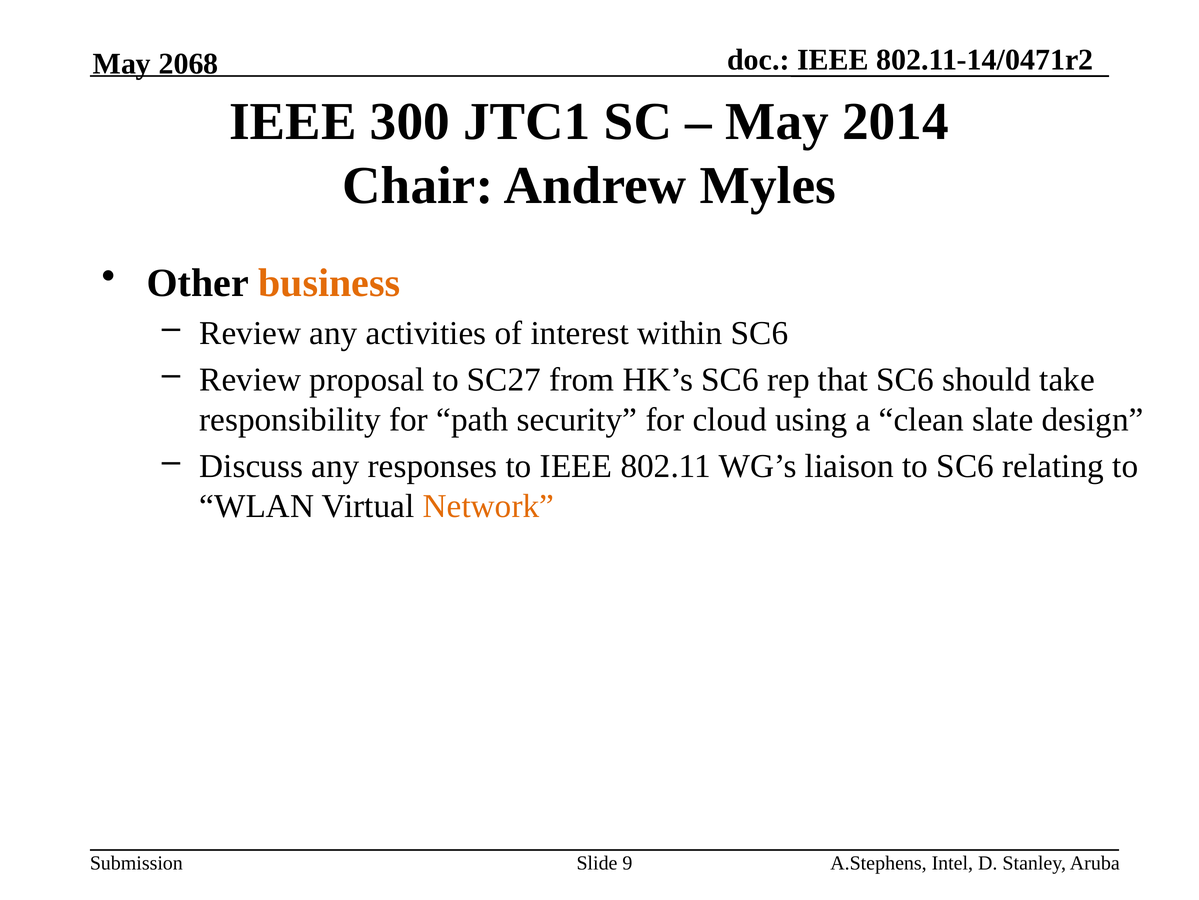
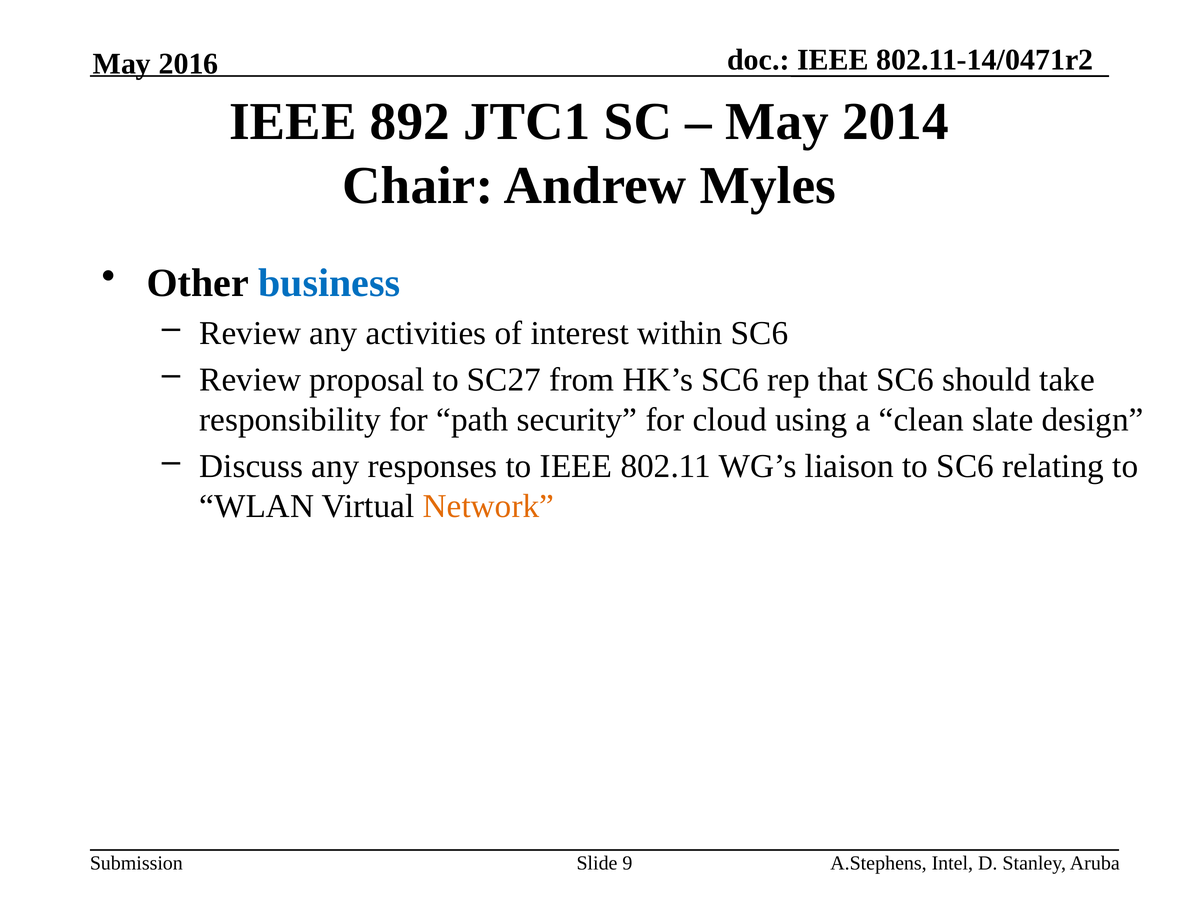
2068: 2068 -> 2016
300: 300 -> 892
business colour: orange -> blue
